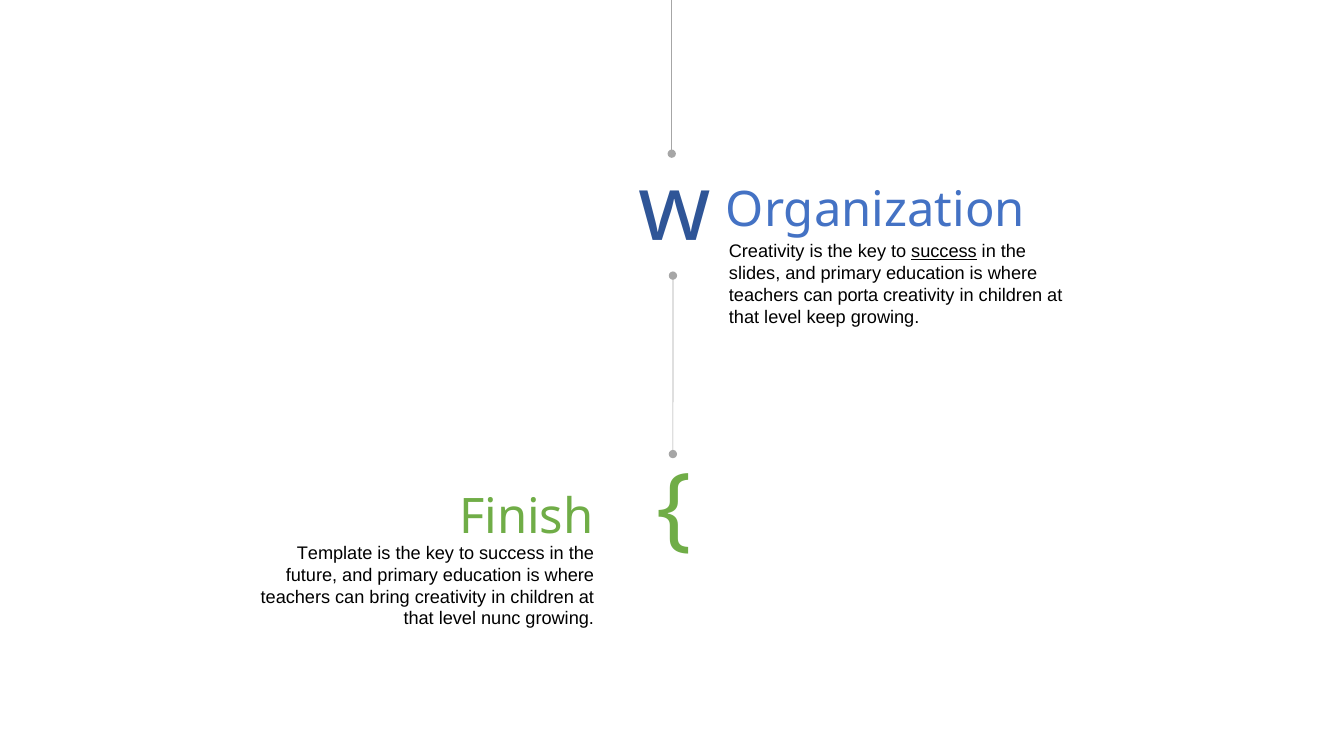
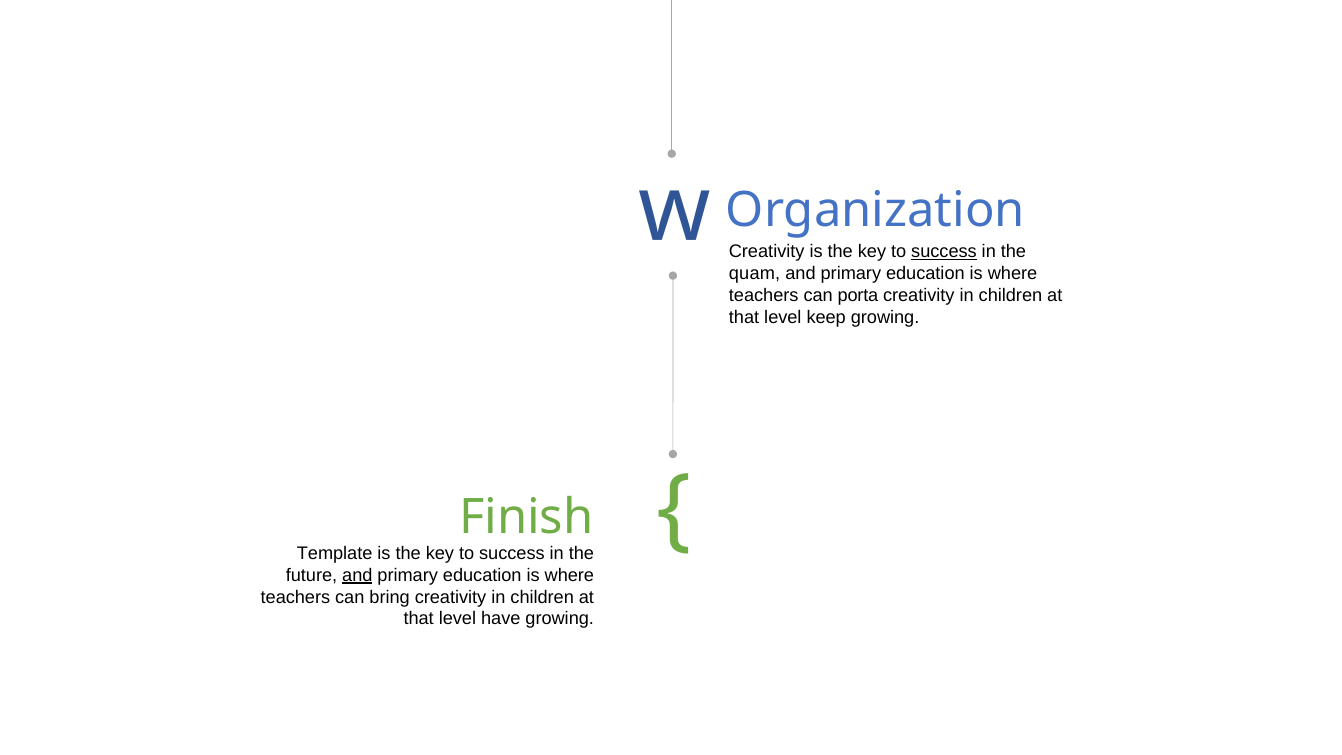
slides: slides -> quam
and at (357, 575) underline: none -> present
nunc: nunc -> have
